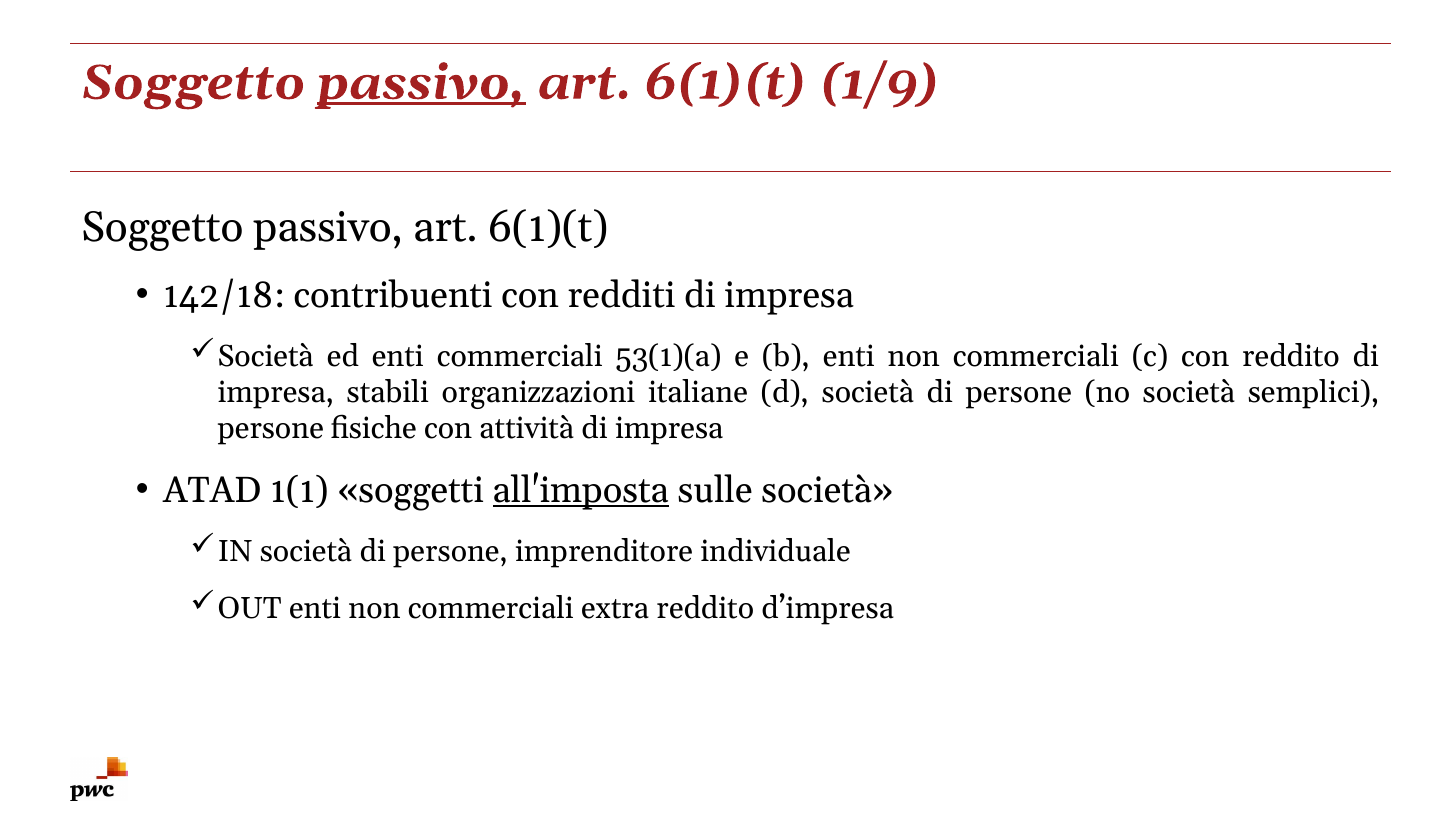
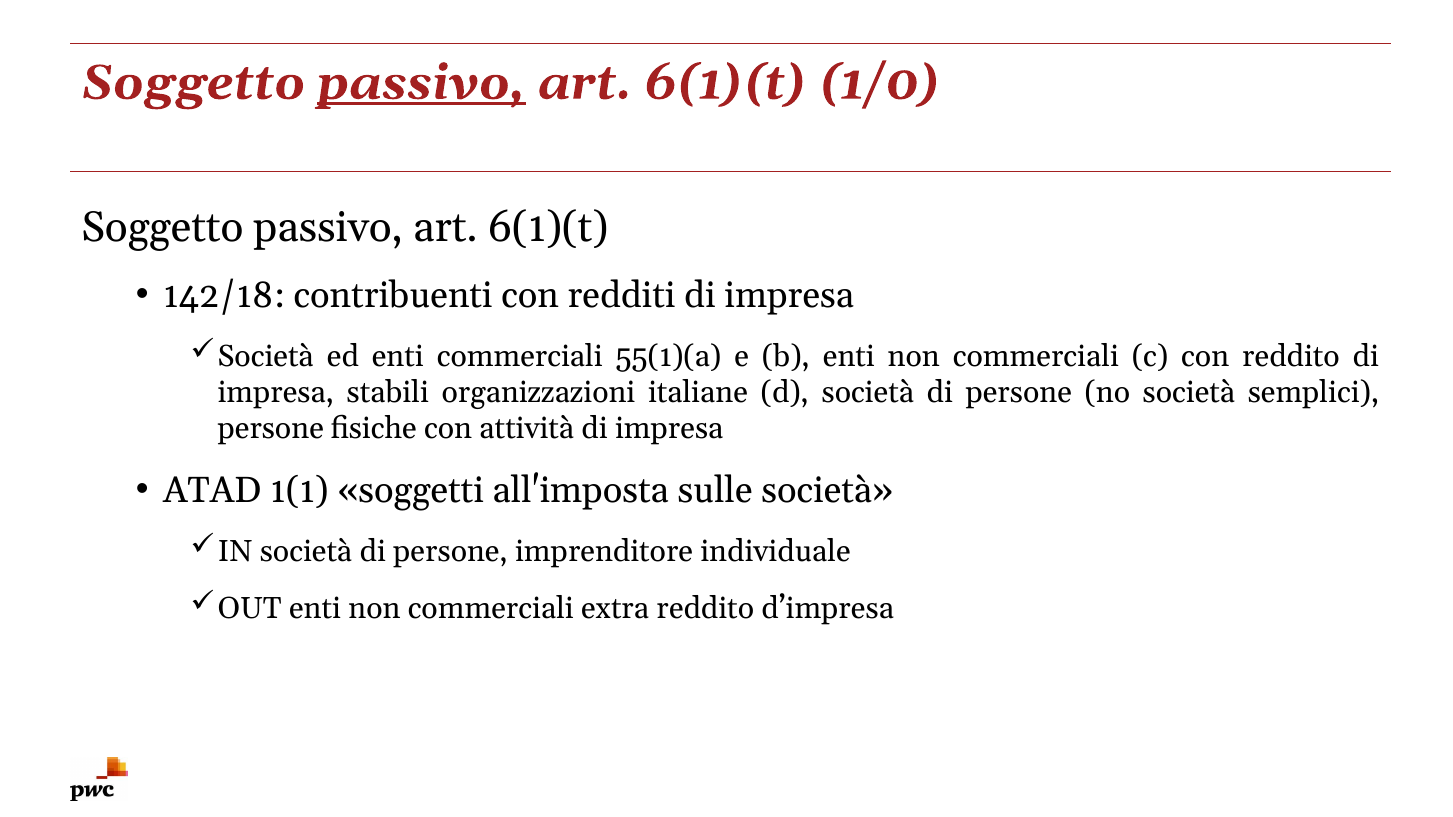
1/9: 1/9 -> 1/0
53(1)(a: 53(1)(a -> 55(1)(a
all'imposta underline: present -> none
